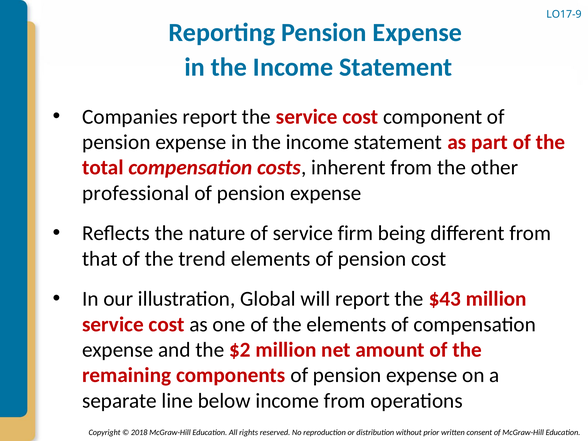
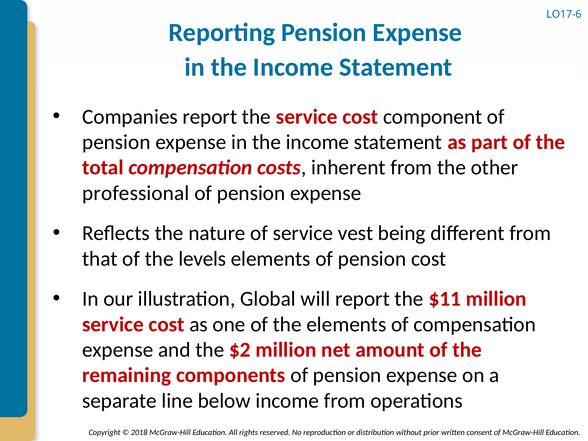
LO17-9: LO17-9 -> LO17-6
firm: firm -> vest
trend: trend -> levels
$43: $43 -> $11
